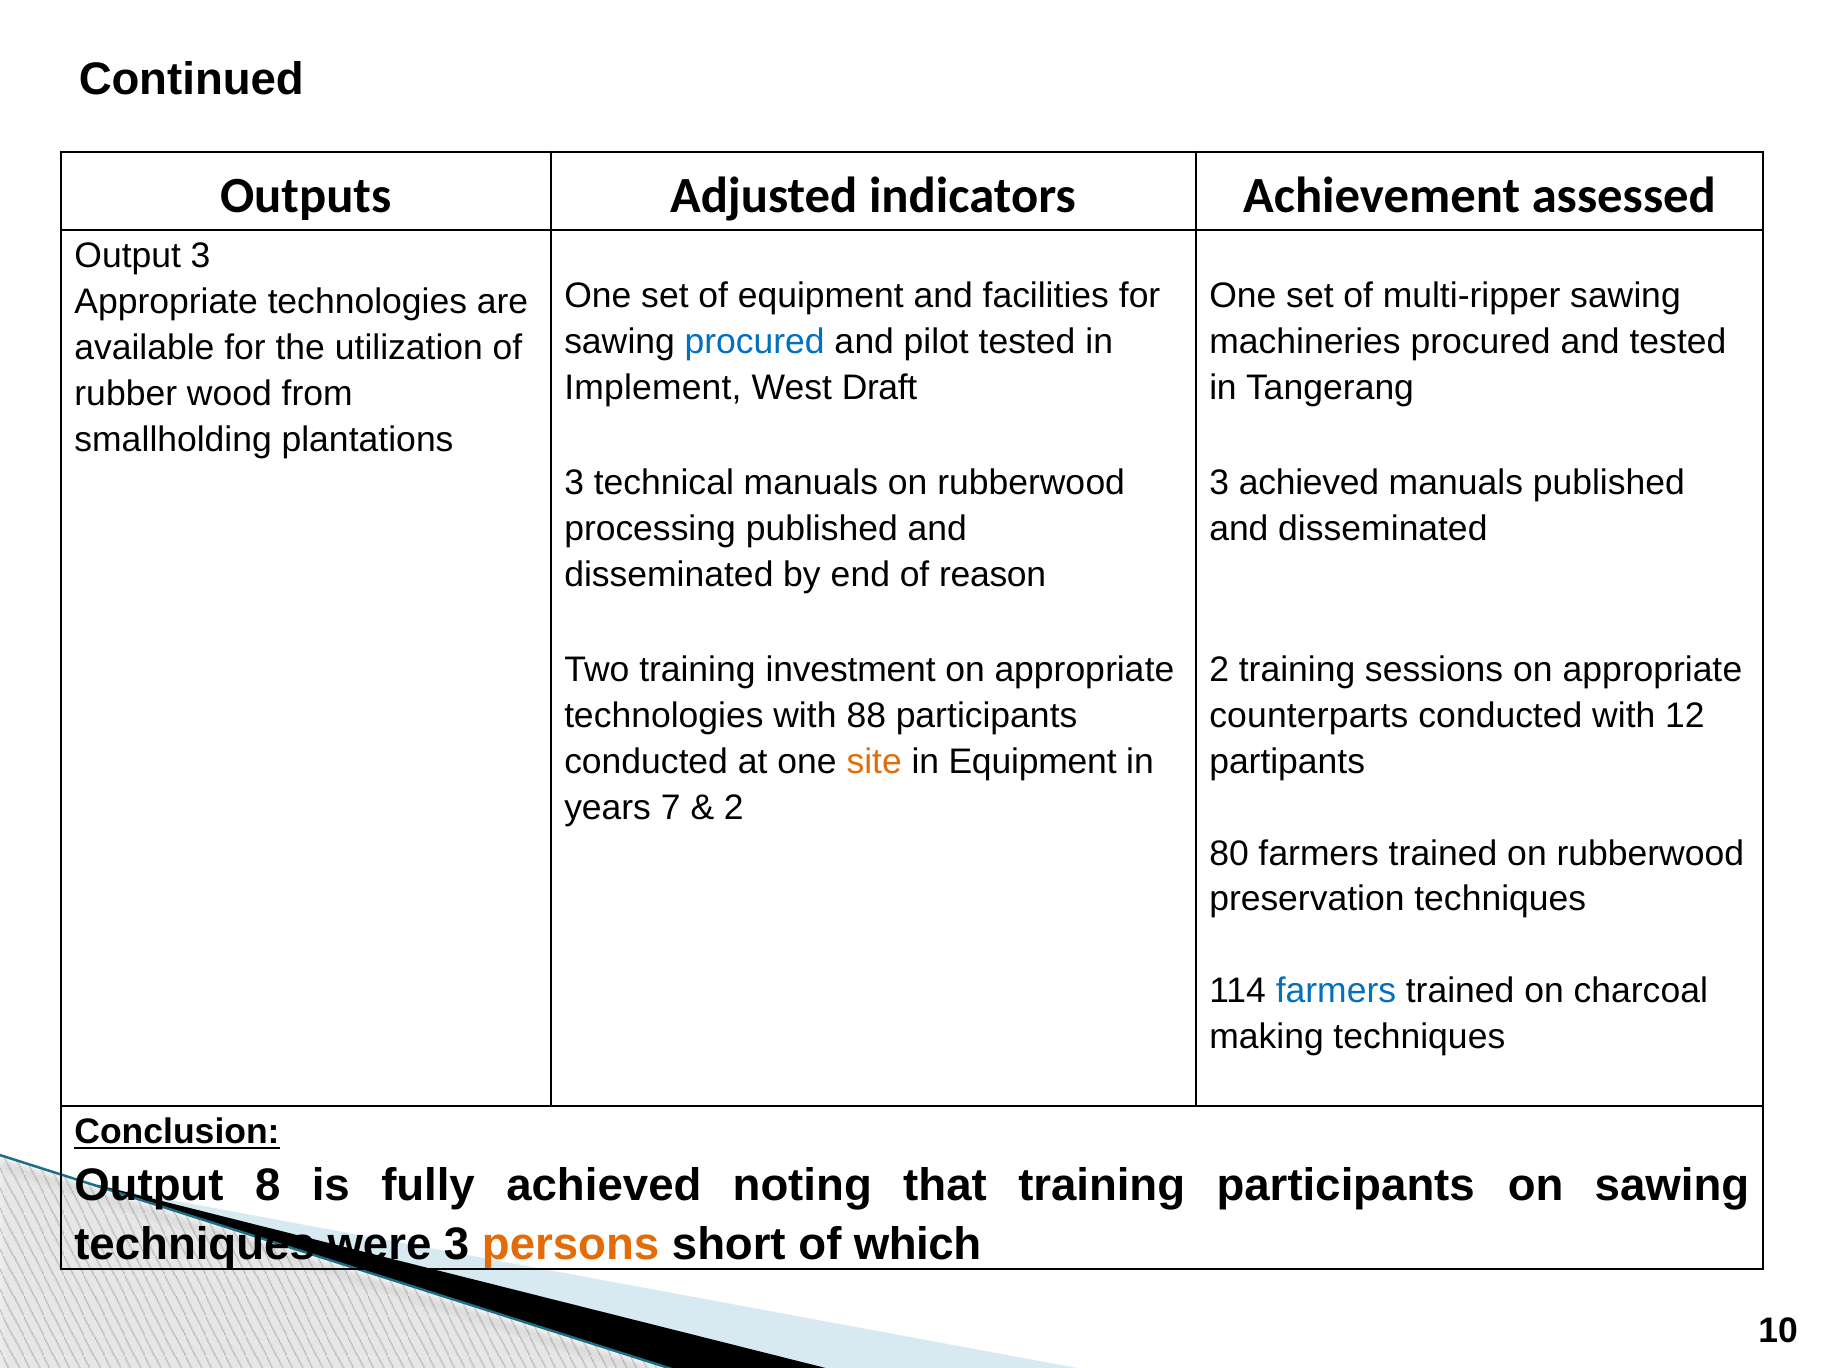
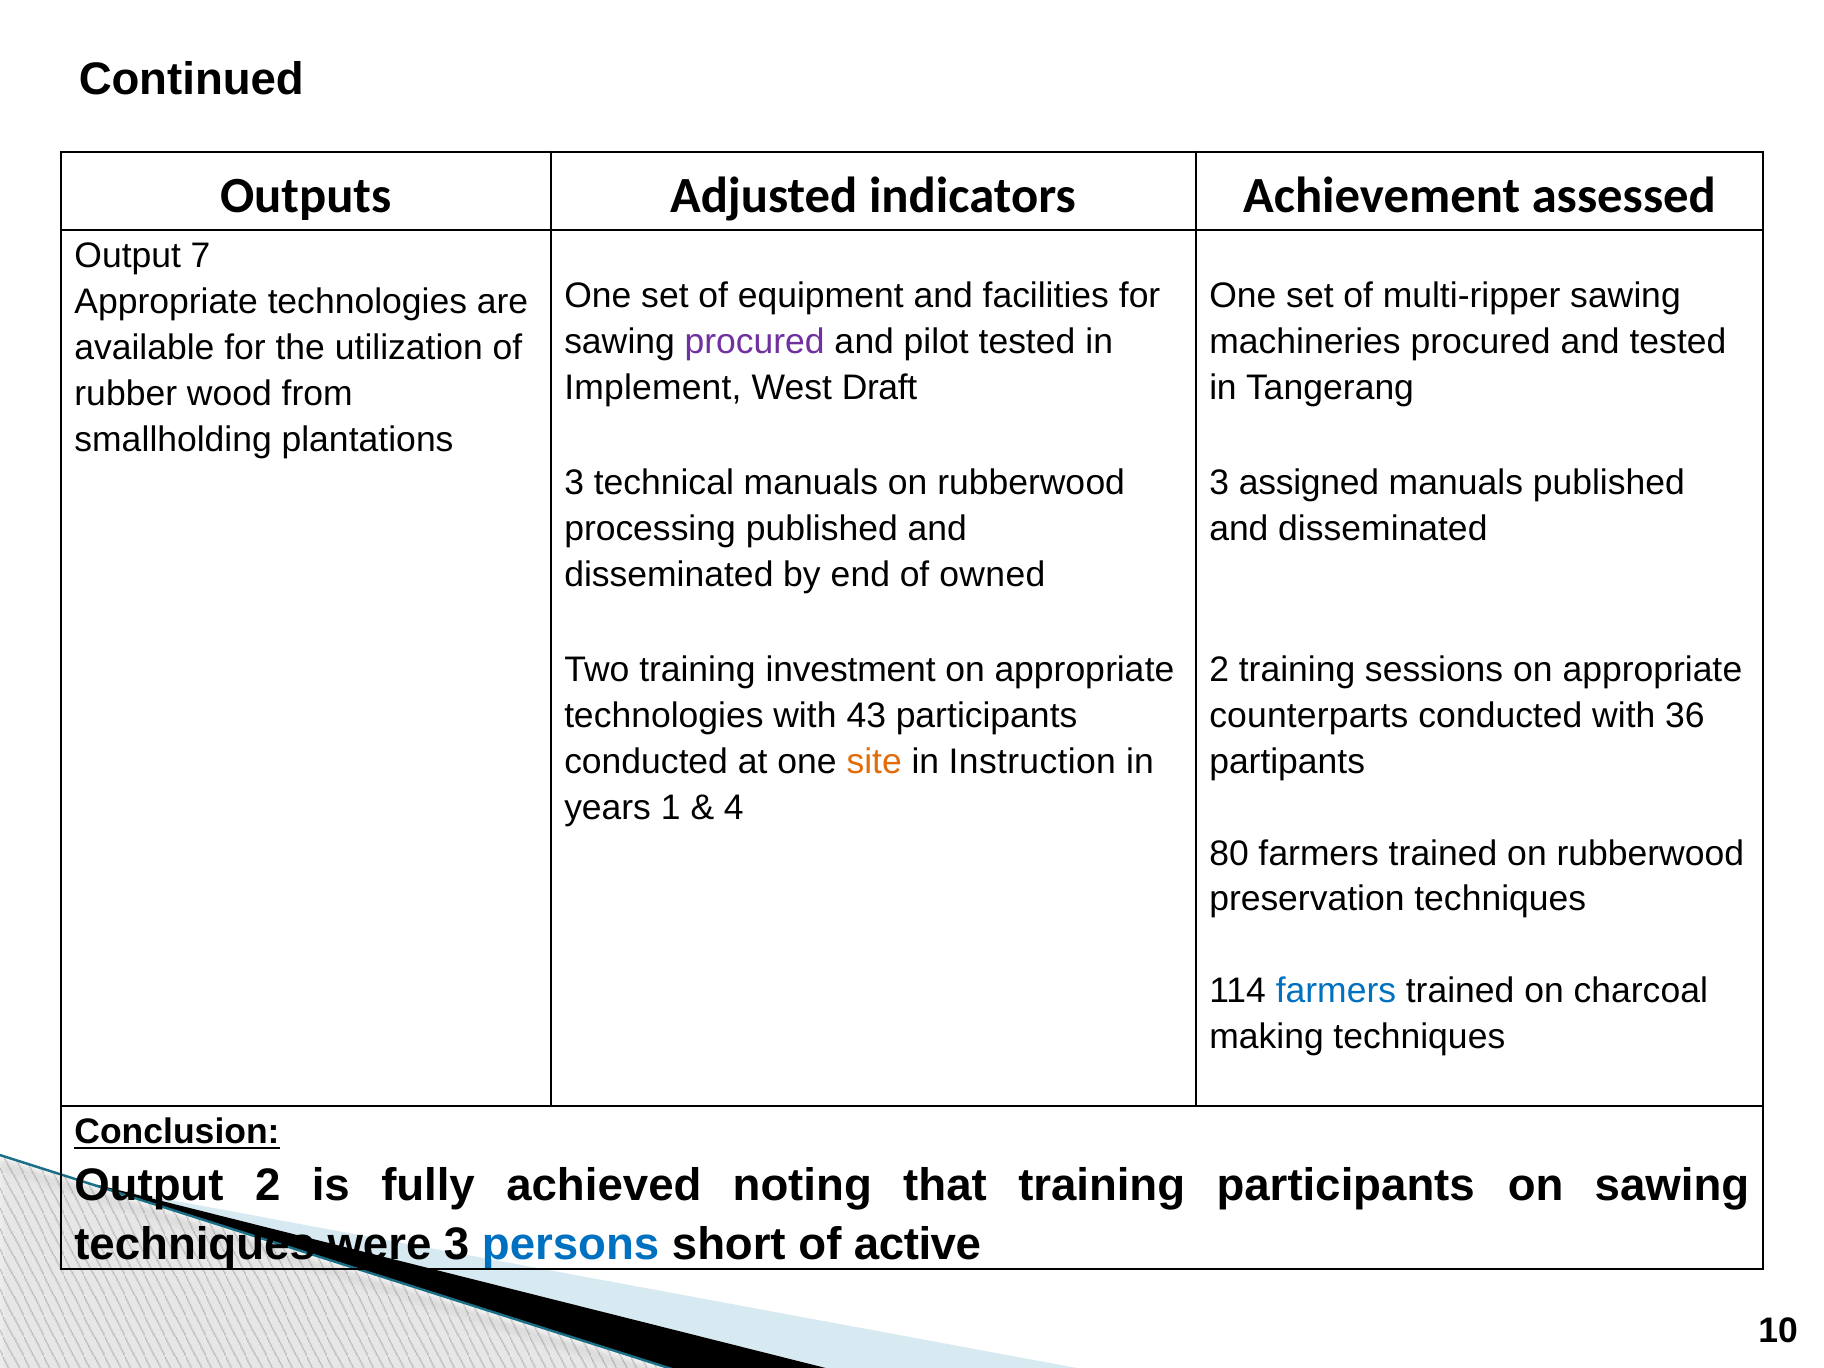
Output 3: 3 -> 7
procured at (755, 342) colour: blue -> purple
3 achieved: achieved -> assigned
reason: reason -> owned
88: 88 -> 43
12: 12 -> 36
in Equipment: Equipment -> Instruction
7: 7 -> 1
2 at (734, 808): 2 -> 4
Output 8: 8 -> 2
persons colour: orange -> blue
which: which -> active
